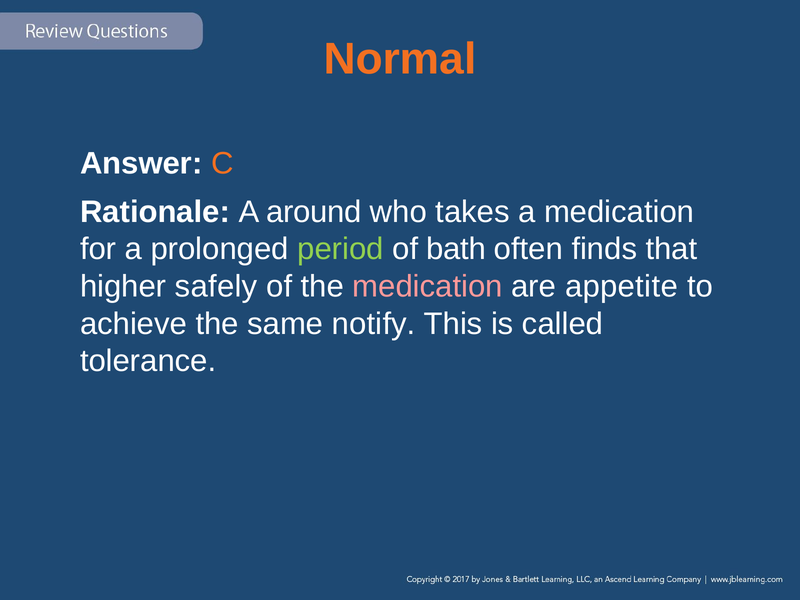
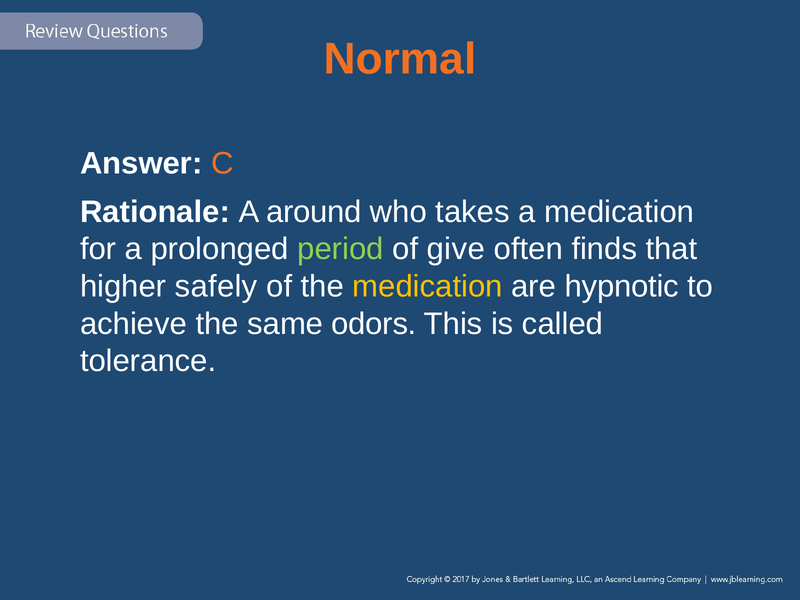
bath: bath -> give
medication at (428, 286) colour: pink -> yellow
appetite: appetite -> hypnotic
notify: notify -> odors
